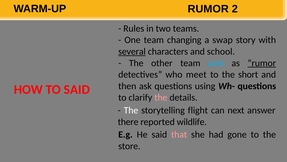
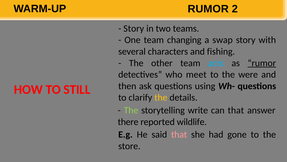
Rules at (134, 28): Rules -> Story
several underline: present -> none
school: school -> fishing
short: short -> were
TO SAID: SAID -> STILL
the at (161, 97) colour: pink -> yellow
The at (131, 110) colour: white -> light green
flight: flight -> write
can next: next -> that
